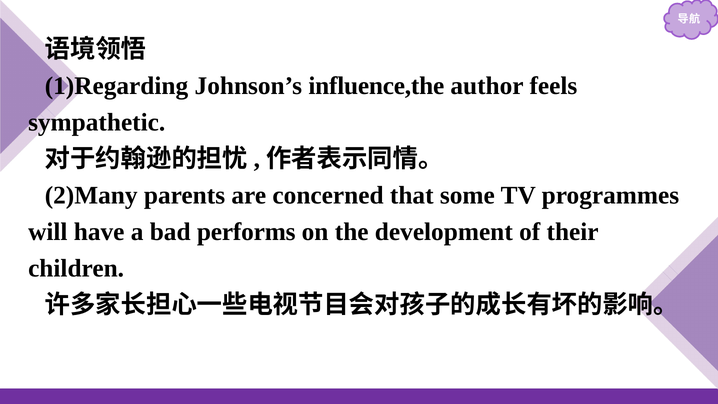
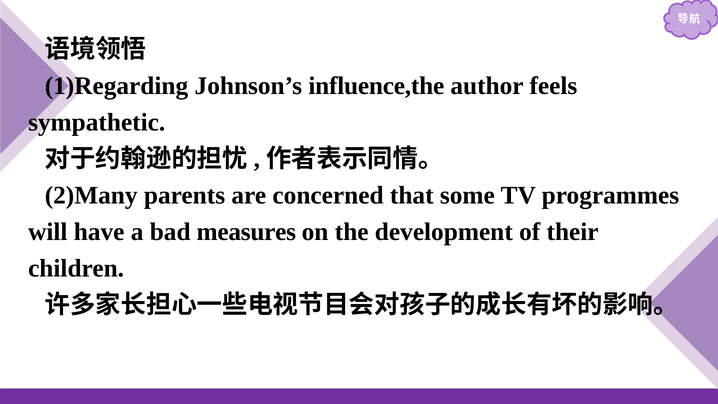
performs: performs -> measures
